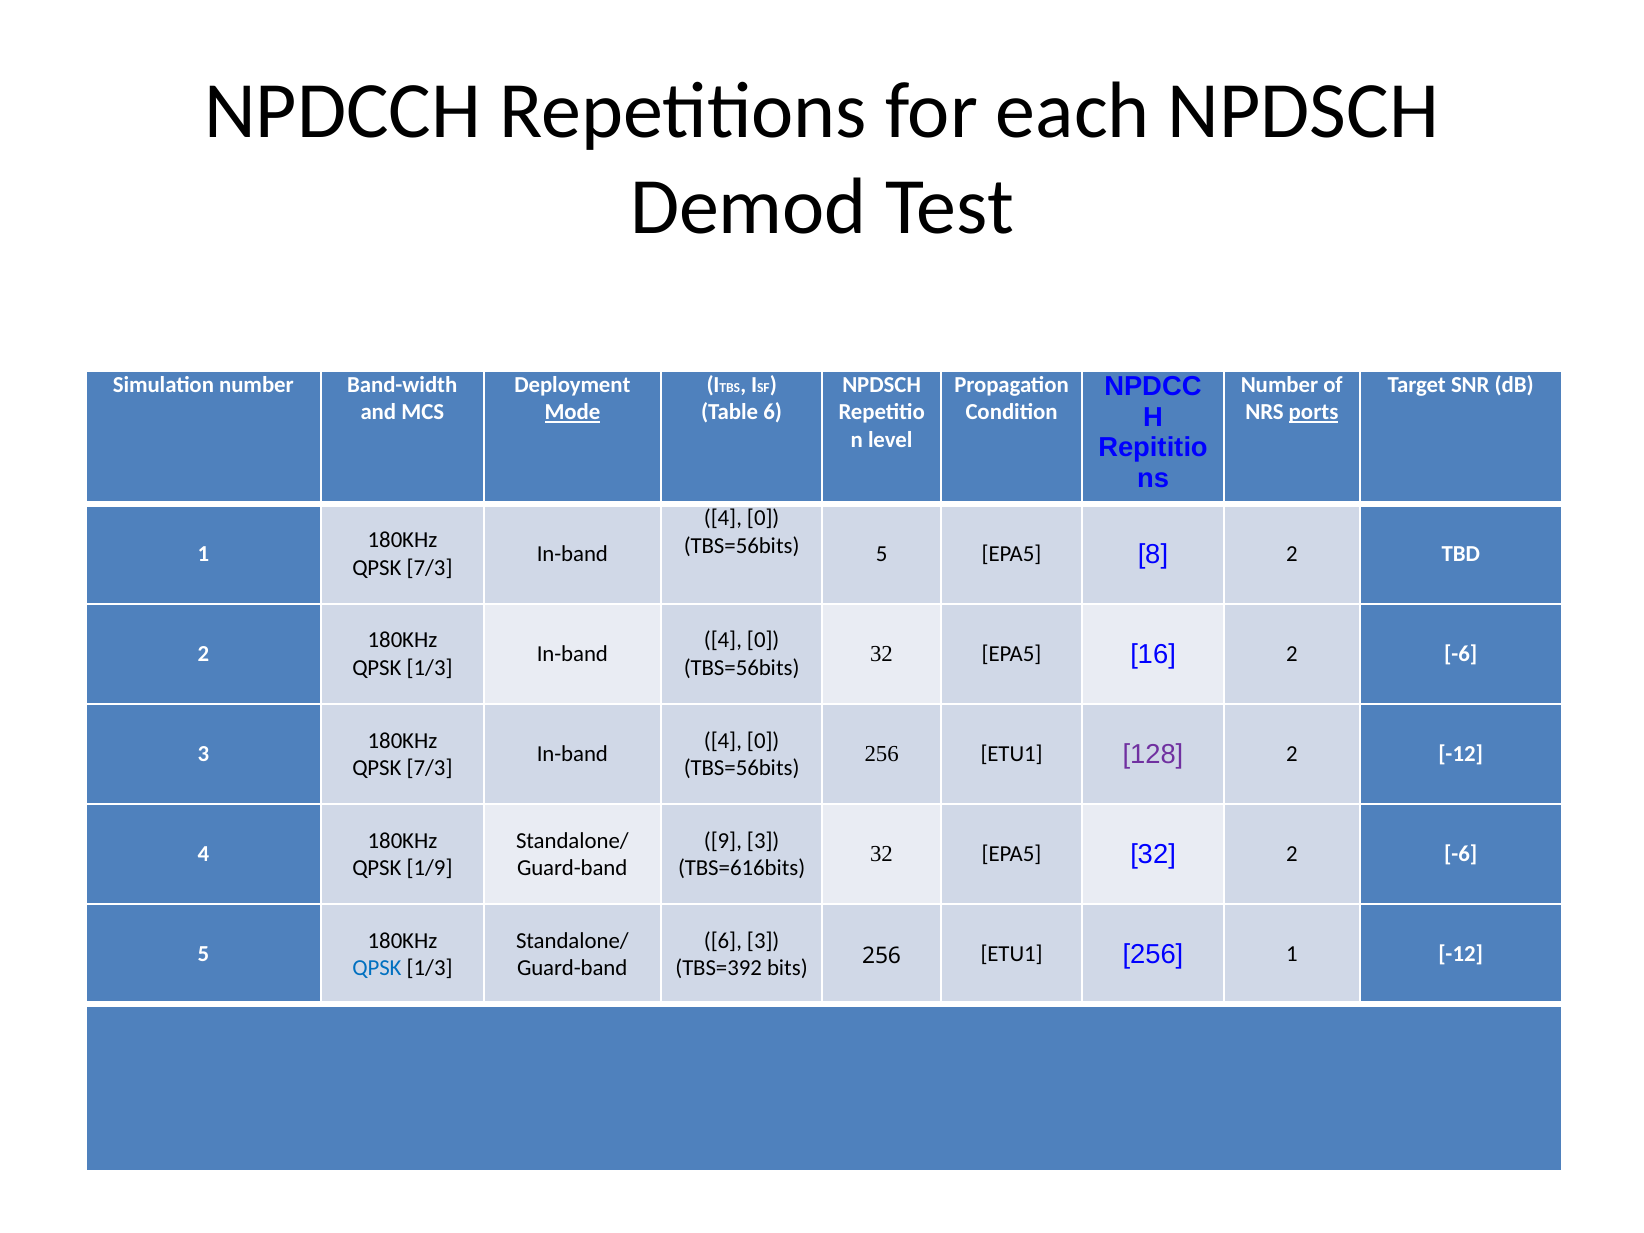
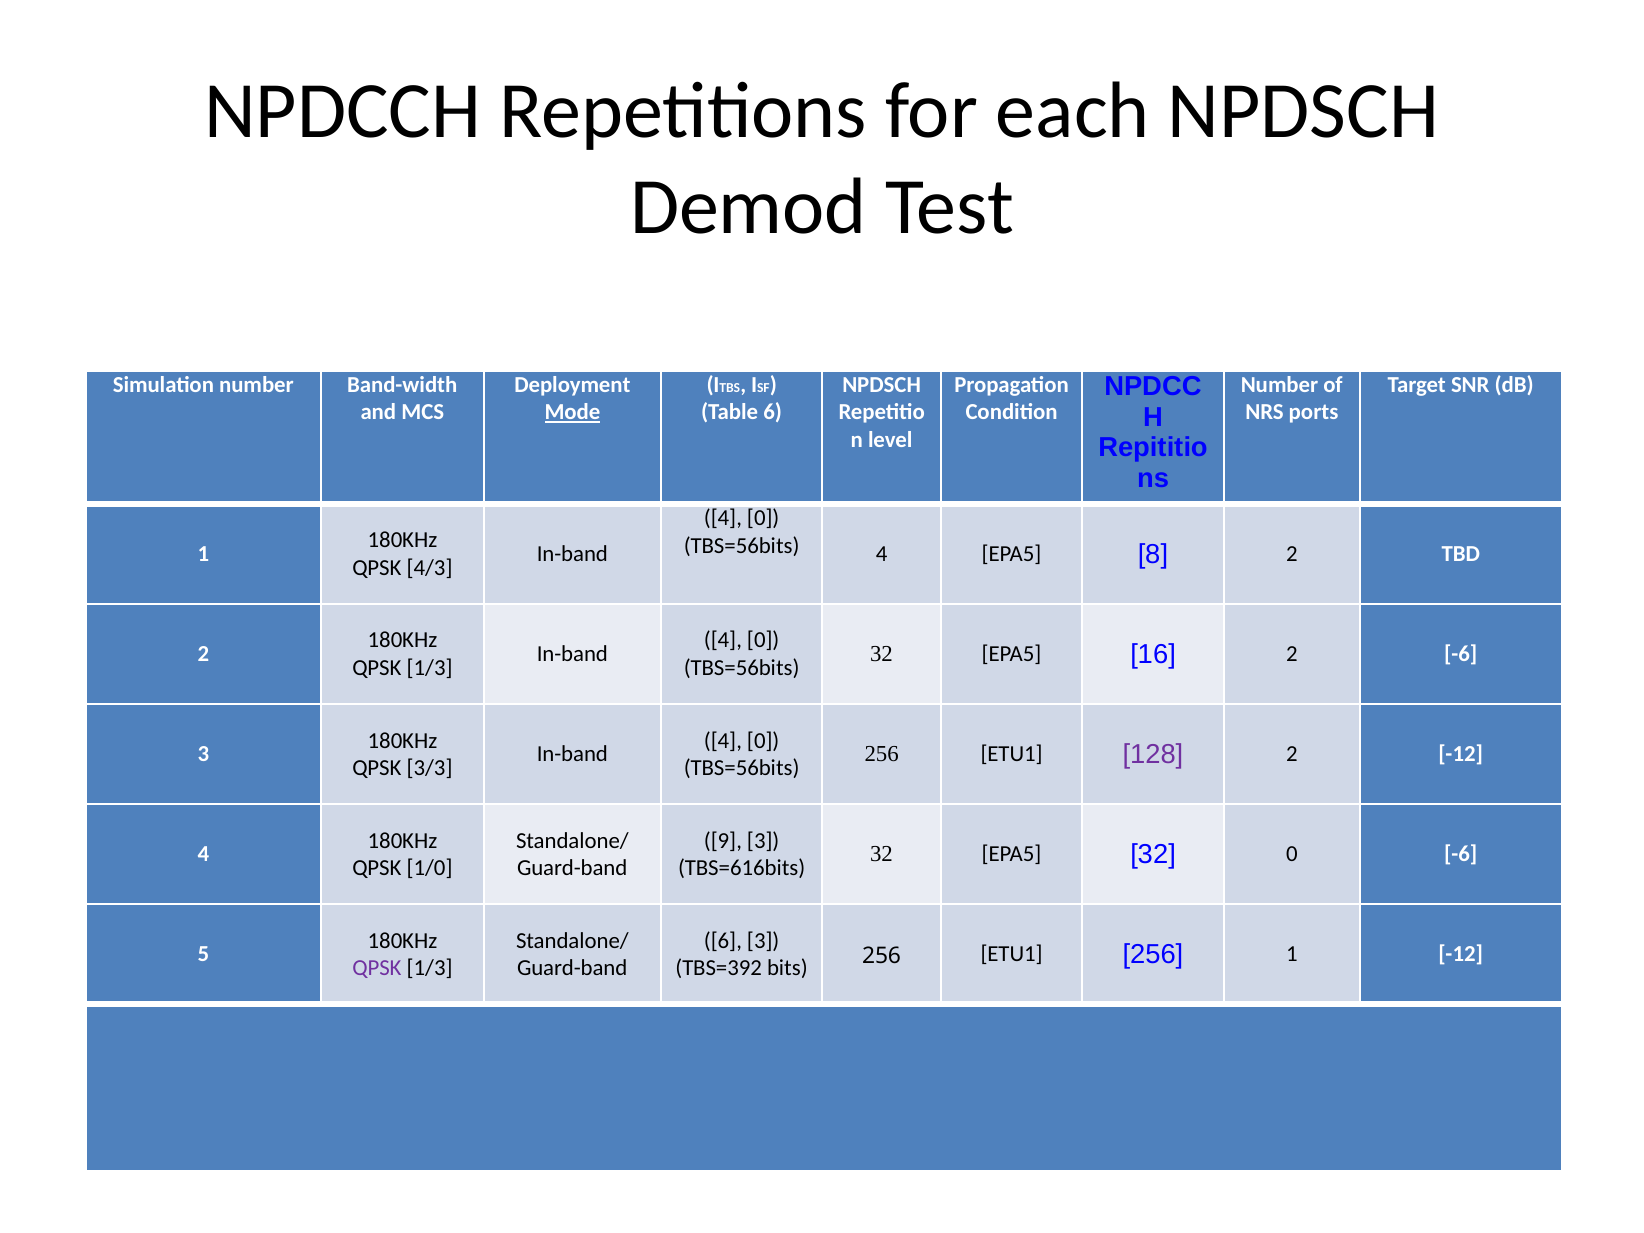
ports underline: present -> none
TBS=56bits 5: 5 -> 4
7/3 at (430, 568): 7/3 -> 4/3
7/3 at (430, 768): 7/3 -> 3/3
32 2: 2 -> 0
1/9: 1/9 -> 1/0
QPSK at (377, 968) colour: blue -> purple
